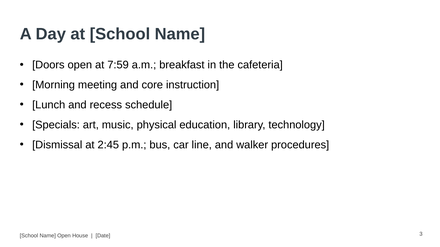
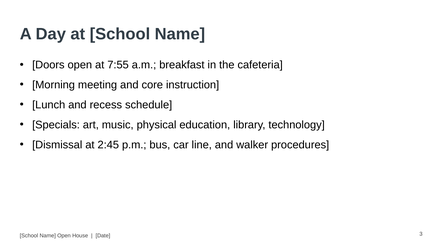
7:59: 7:59 -> 7:55
